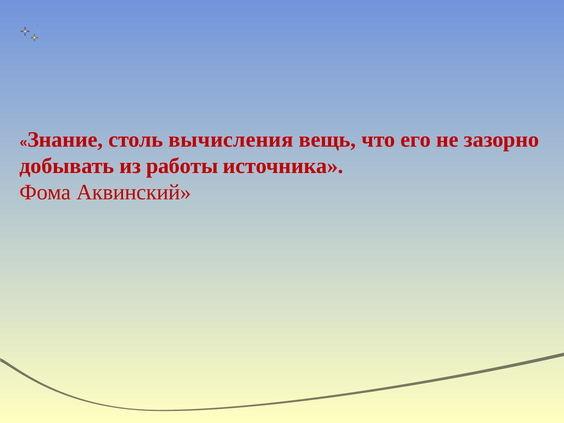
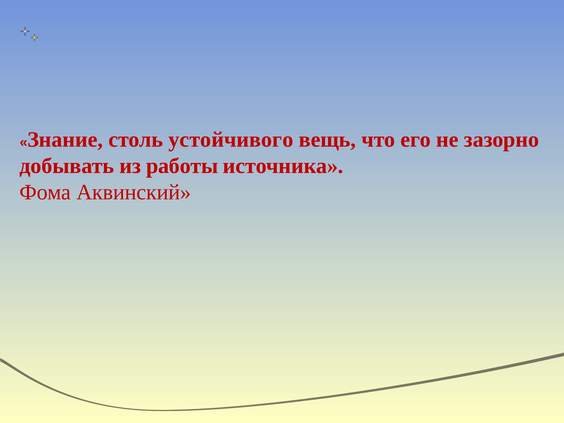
вычисления: вычисления -> устойчивого
